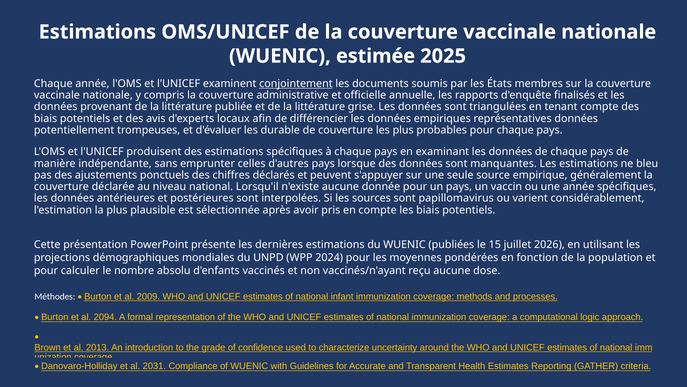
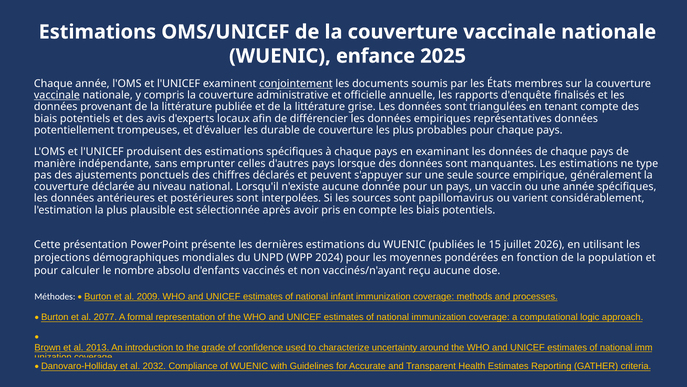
estimée: estimée -> enfance
vaccinale at (57, 95) underline: none -> present
bleu: bleu -> type
2094: 2094 -> 2077
2031: 2031 -> 2032
